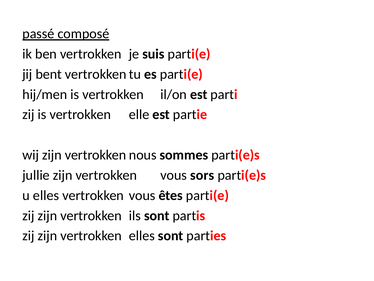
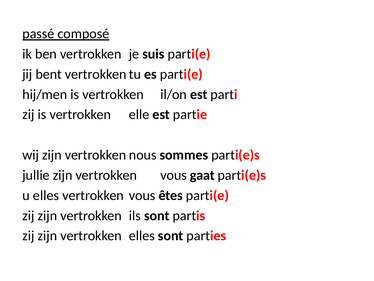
sors: sors -> gaat
